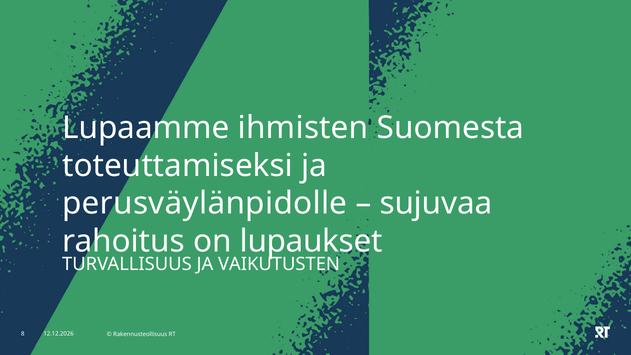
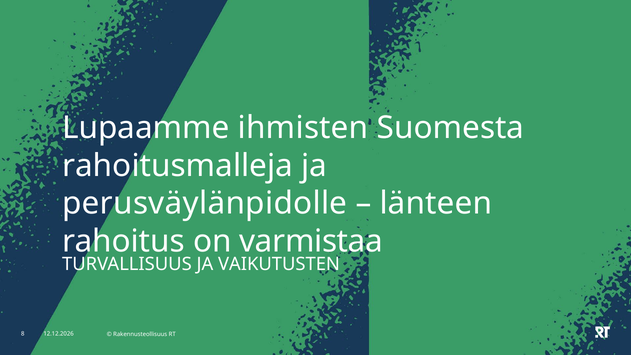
toteuttamiseksi: toteuttamiseksi -> rahoitusmalleja
sujuvaa: sujuvaa -> länteen
lupaukset: lupaukset -> varmistaa
